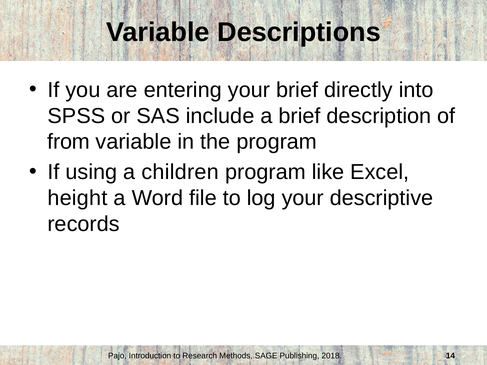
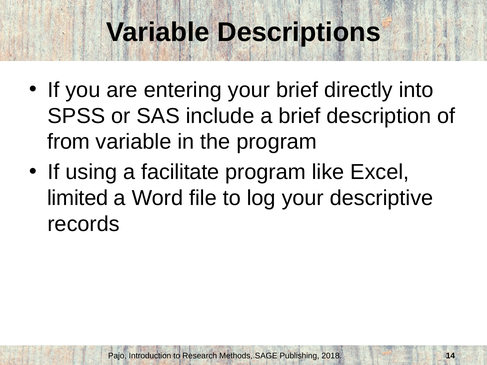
children: children -> facilitate
height: height -> limited
